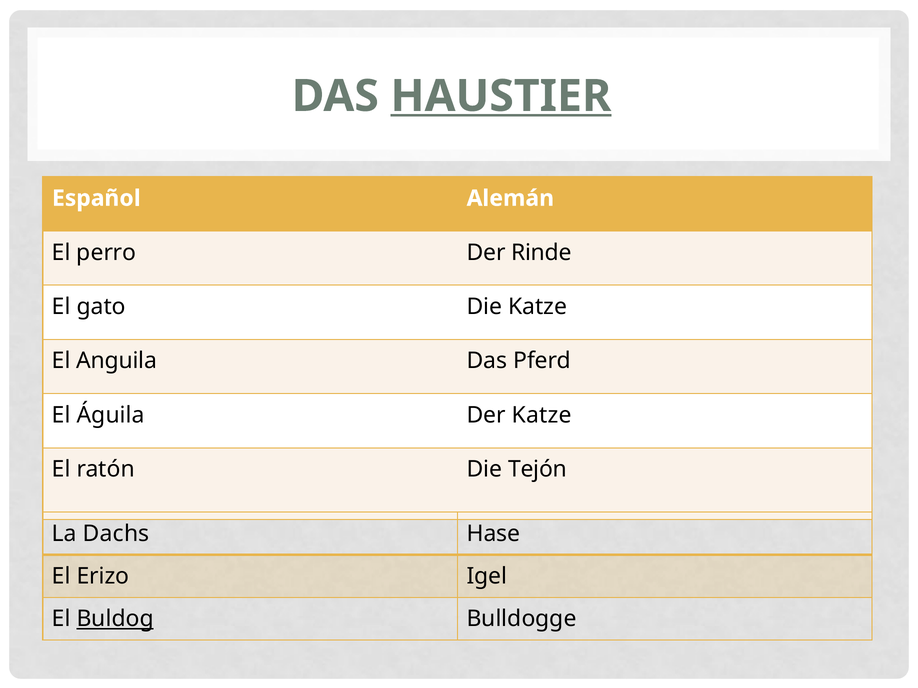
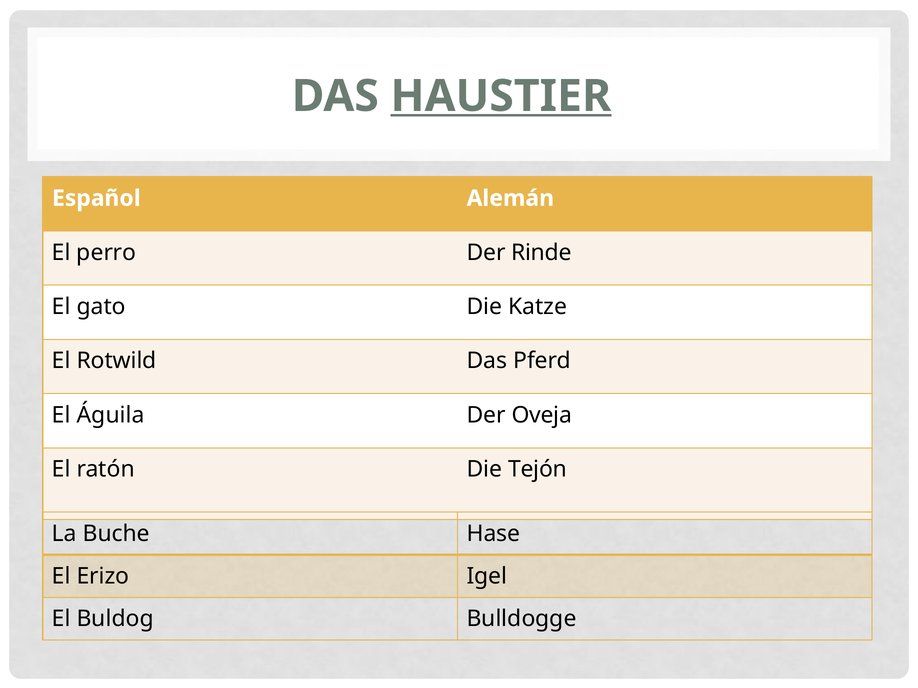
Anguila: Anguila -> Rotwild
Der Katze: Katze -> Oveja
Dachs: Dachs -> Buche
Buldog underline: present -> none
